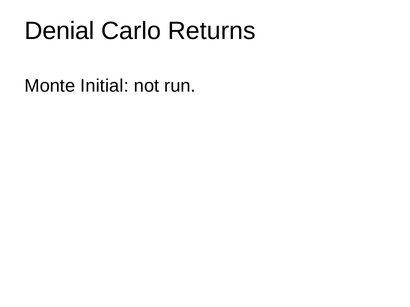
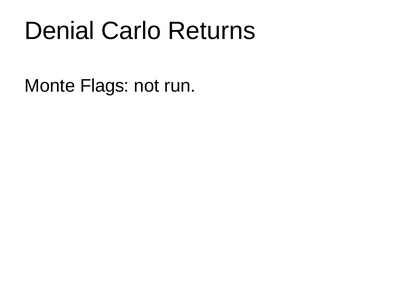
Initial: Initial -> Flags
